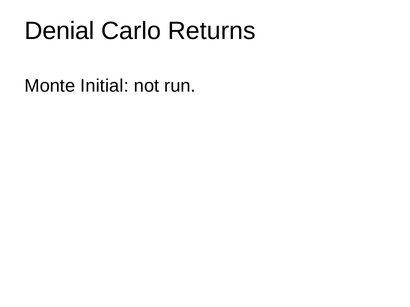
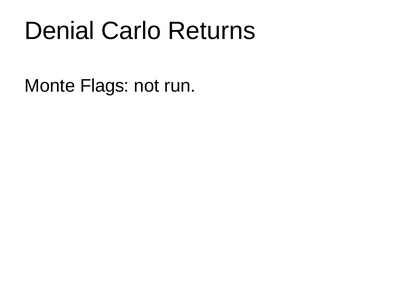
Initial: Initial -> Flags
